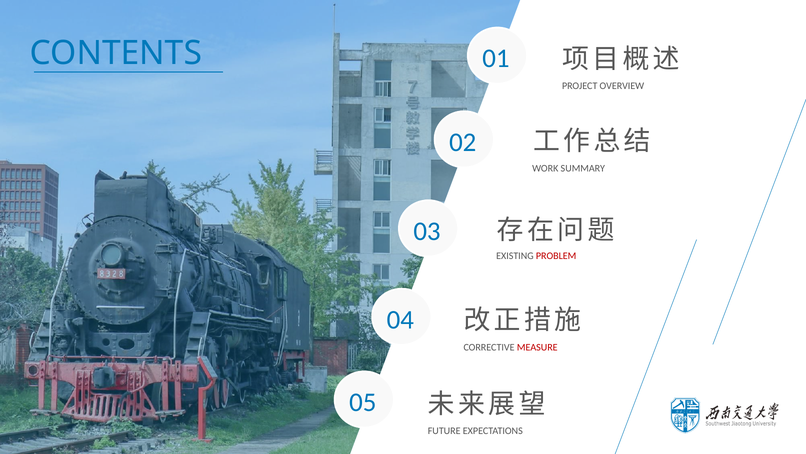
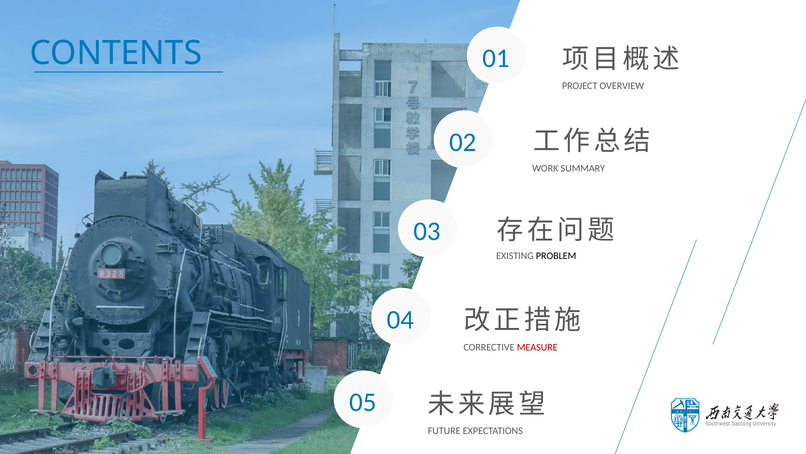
PROBLEM colour: red -> black
